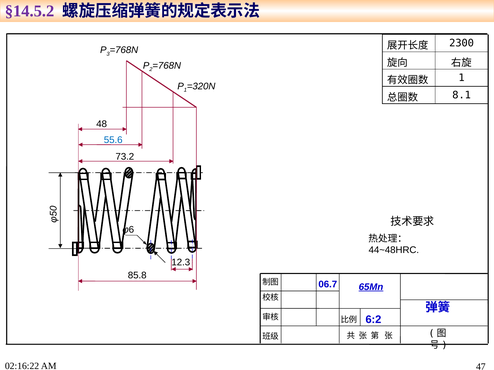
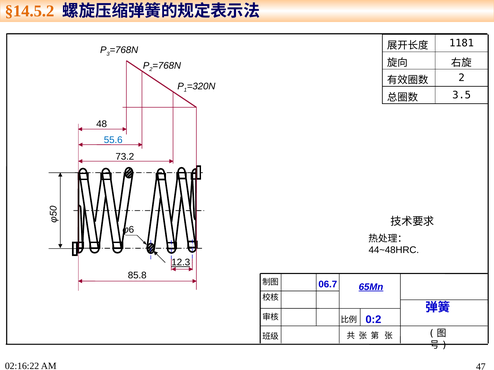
§14.5.2 colour: purple -> orange
2300: 2300 -> 1181
1 at (462, 78): 1 -> 2
8.1: 8.1 -> 3.5
12.3 underline: none -> present
6:2: 6:2 -> 0:2
